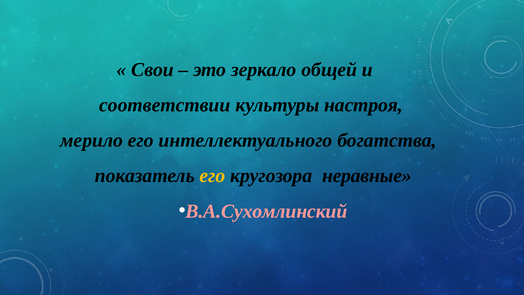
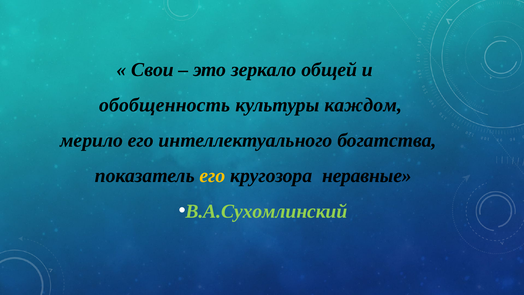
соответствии: соответствии -> обобщенность
настроя: настроя -> каждом
В.А.Сухомлинский colour: pink -> light green
